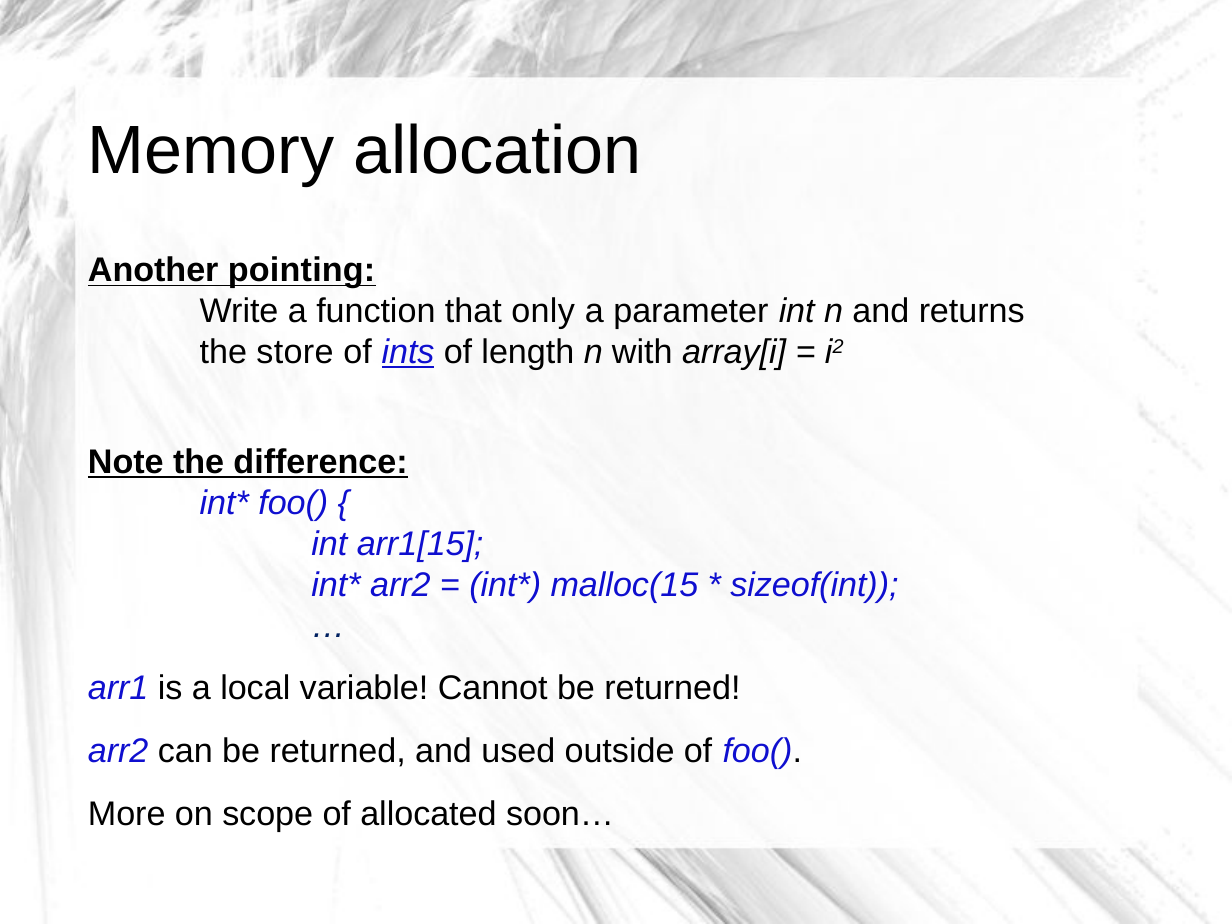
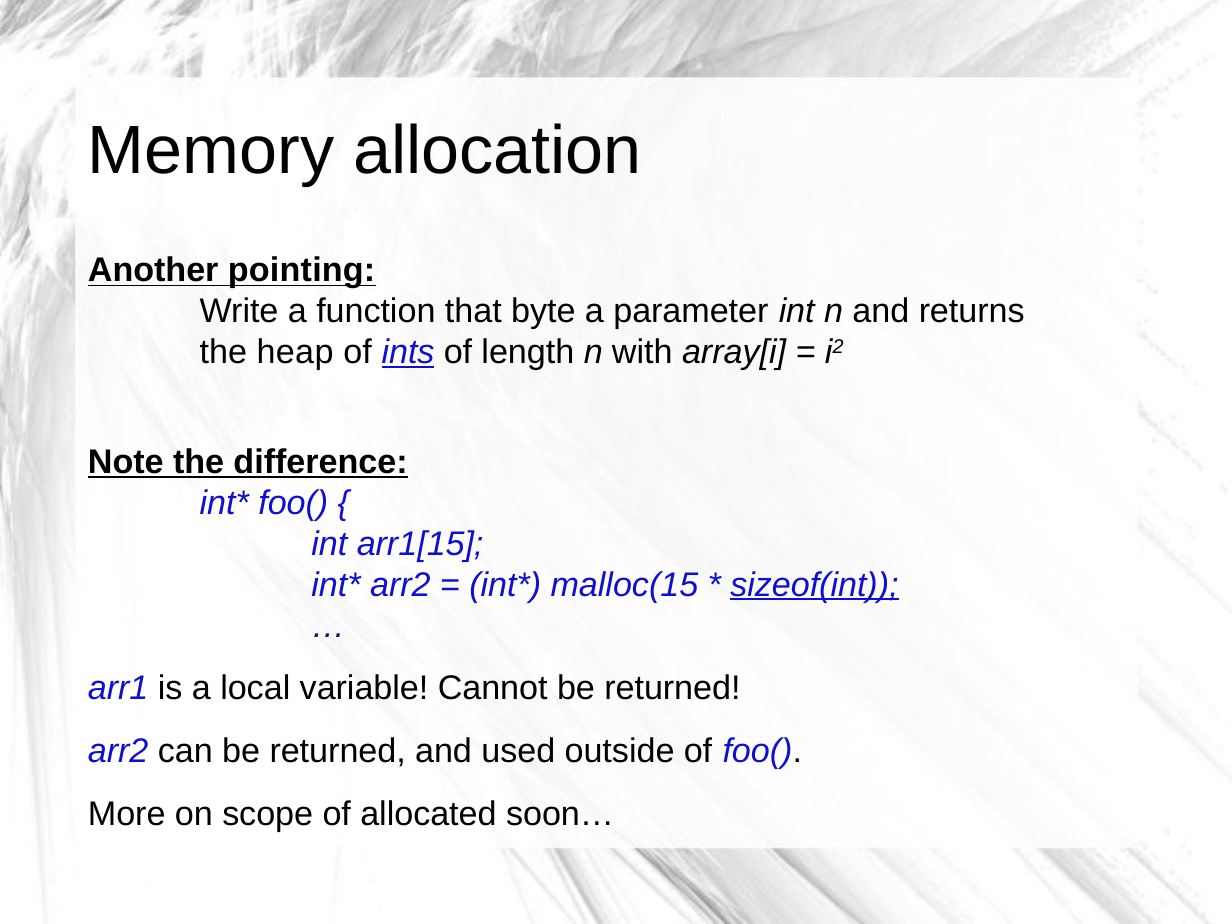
only: only -> byte
store: store -> heap
sizeof(int underline: none -> present
